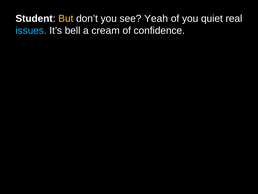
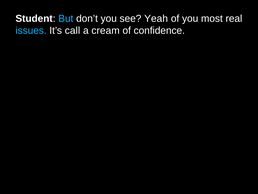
But colour: yellow -> light blue
quiet: quiet -> most
bell: bell -> call
